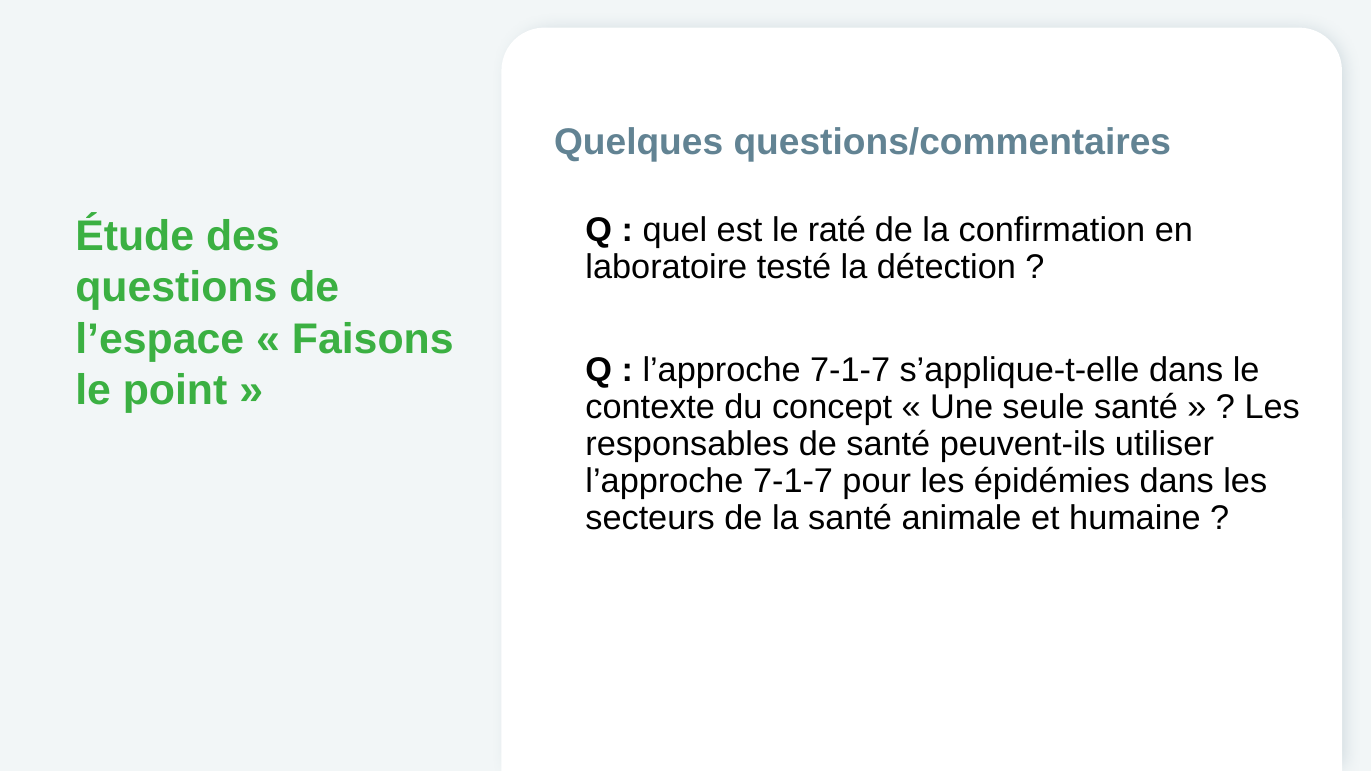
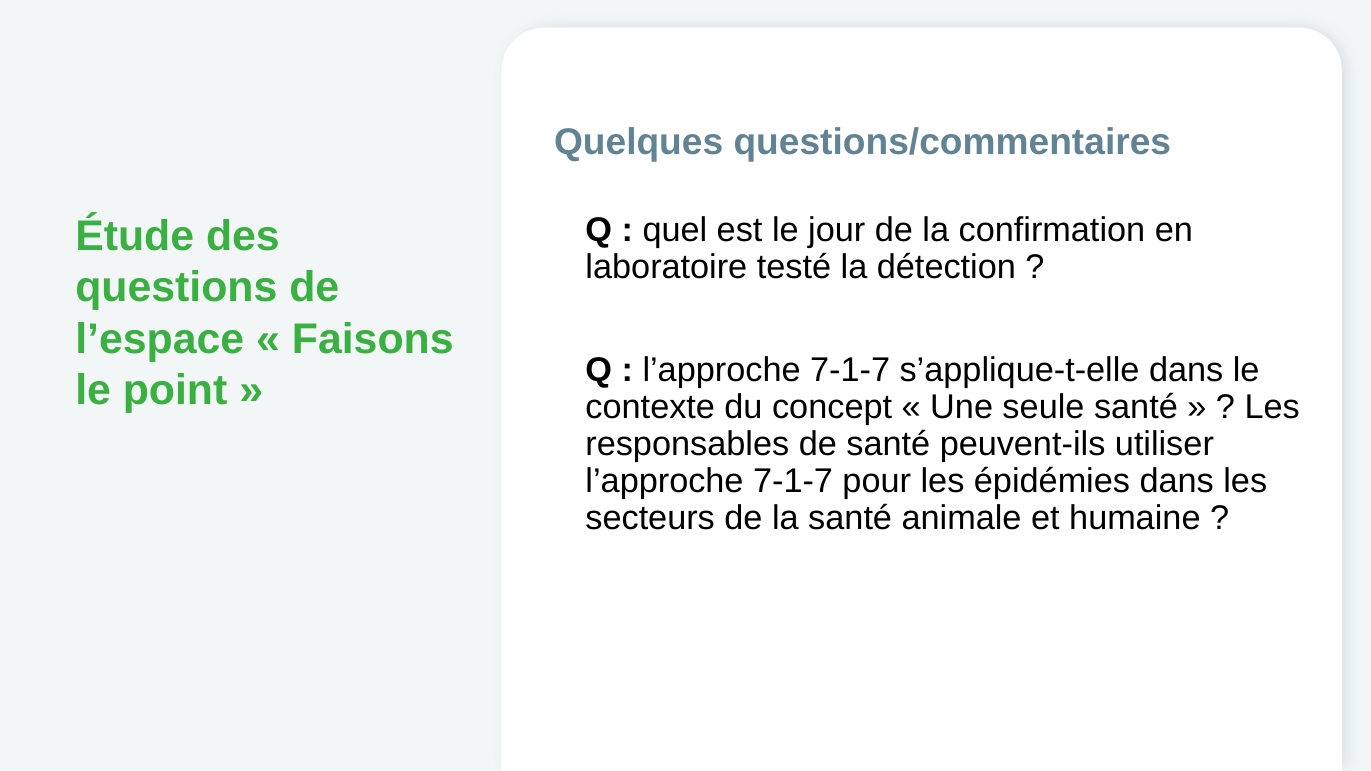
raté: raté -> jour
